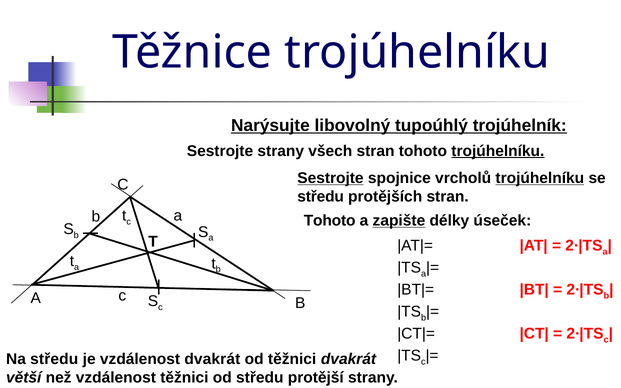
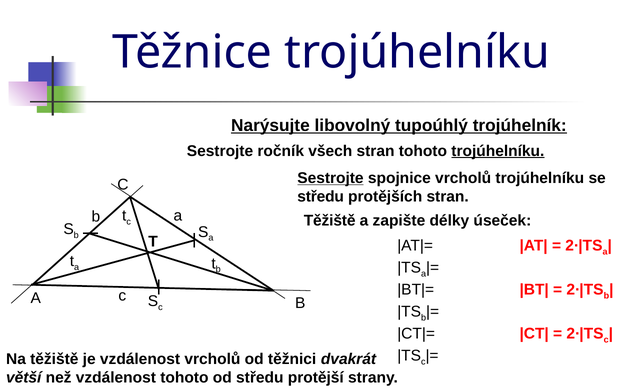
Sestrojte strany: strany -> ročník
trojúhelníku at (540, 178) underline: present -> none
Tohoto at (330, 221): Tohoto -> Těžiště
zapište underline: present -> none
Na středu: středu -> těžiště
vzdálenost dvakrát: dvakrát -> vrcholů
vzdálenost těžnici: těžnici -> tohoto
